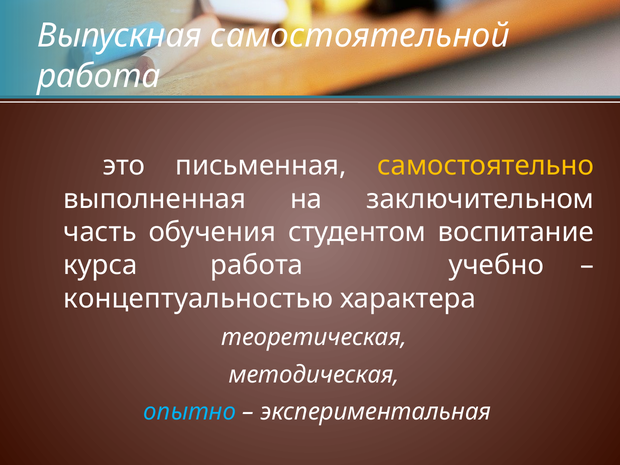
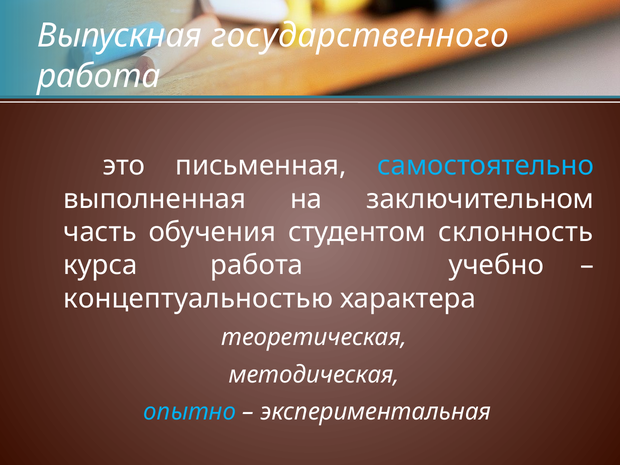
самостоятельной: самостоятельной -> государственного
самостоятельно colour: yellow -> light blue
воспитание: воспитание -> склонность
